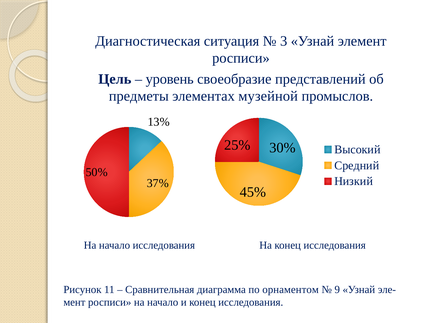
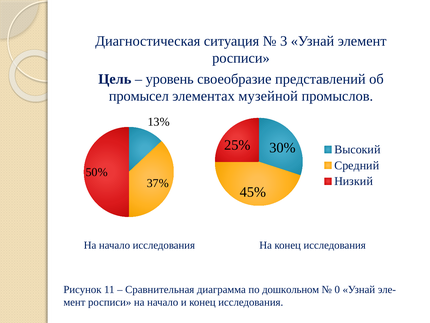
предметы: предметы -> промысел
орнаментом: орнаментом -> дошкольном
9: 9 -> 0
